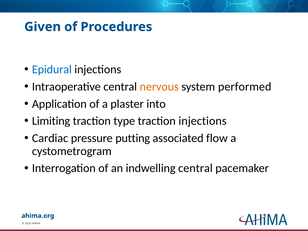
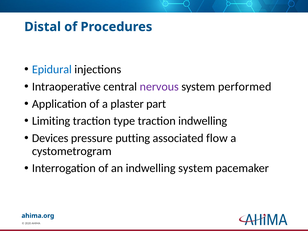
Given: Given -> Distal
nervous colour: orange -> purple
into: into -> part
traction injections: injections -> indwelling
Cardiac: Cardiac -> Devices
indwelling central: central -> system
